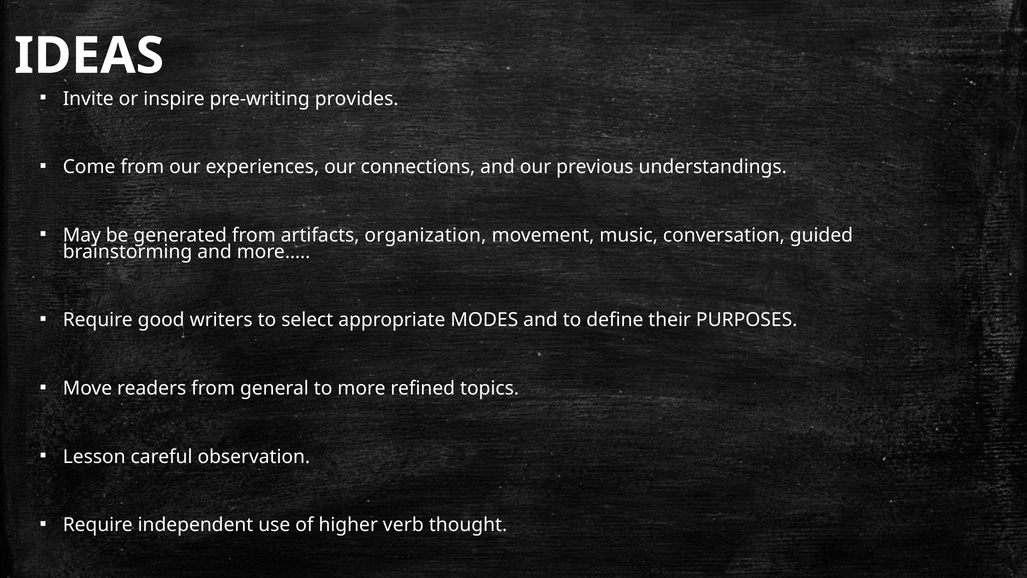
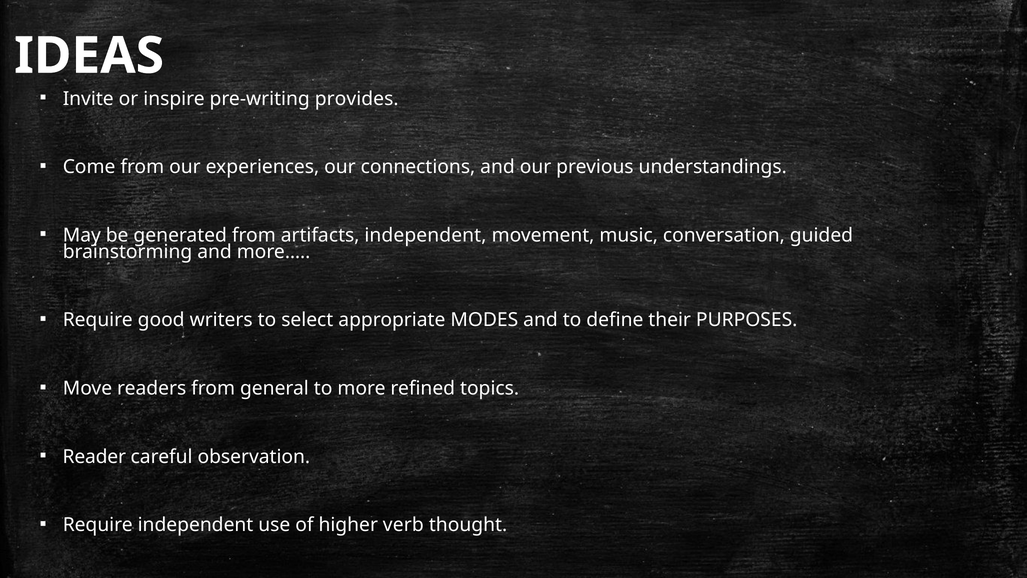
artifacts organization: organization -> independent
Lesson: Lesson -> Reader
